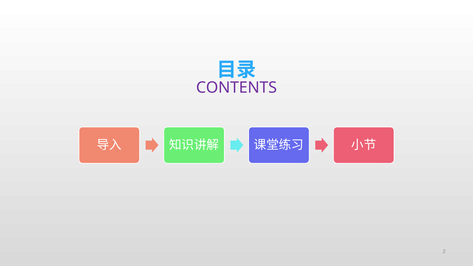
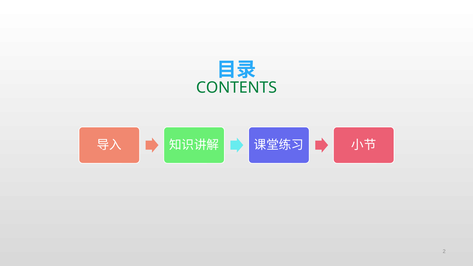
CONTENTS colour: purple -> green
